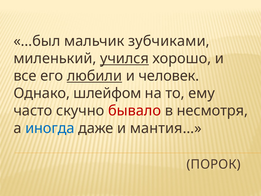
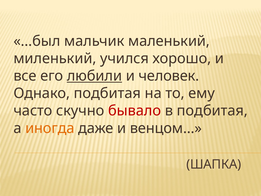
зубчиками: зубчиками -> маленький
учился underline: present -> none
Однако шлейфом: шлейфом -> подбитая
в несмотря: несмотря -> подбитая
иногда colour: blue -> orange
мантия…: мантия… -> венцом…
ПОРОК: ПОРОК -> ШАПКА
